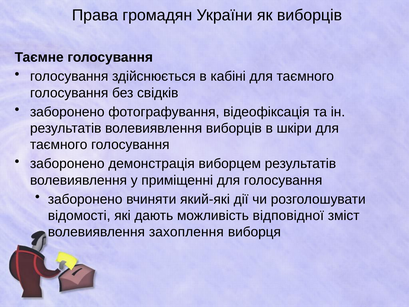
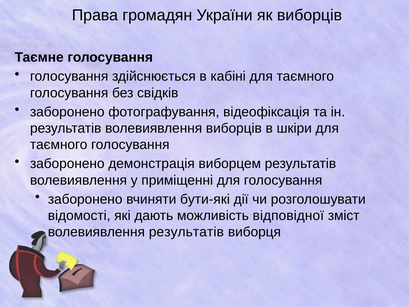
який-які: який-які -> бути-які
волевиявлення захоплення: захоплення -> результатів
